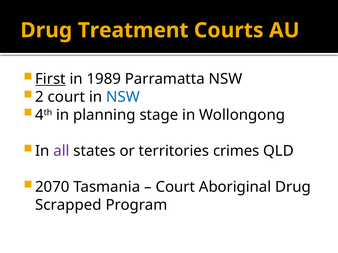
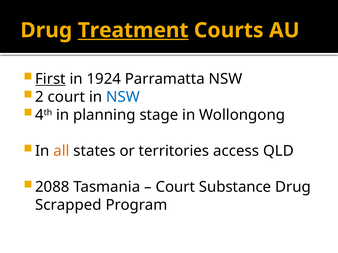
Treatment underline: none -> present
1989: 1989 -> 1924
all colour: purple -> orange
crimes: crimes -> access
2070: 2070 -> 2088
Aboriginal: Aboriginal -> Substance
